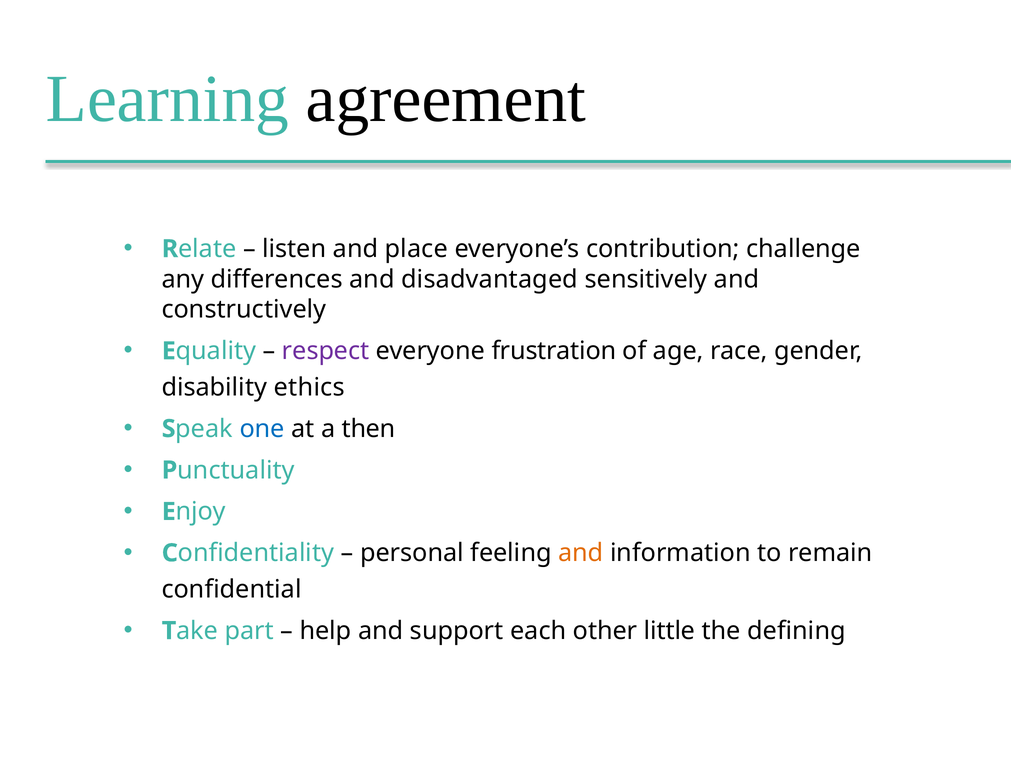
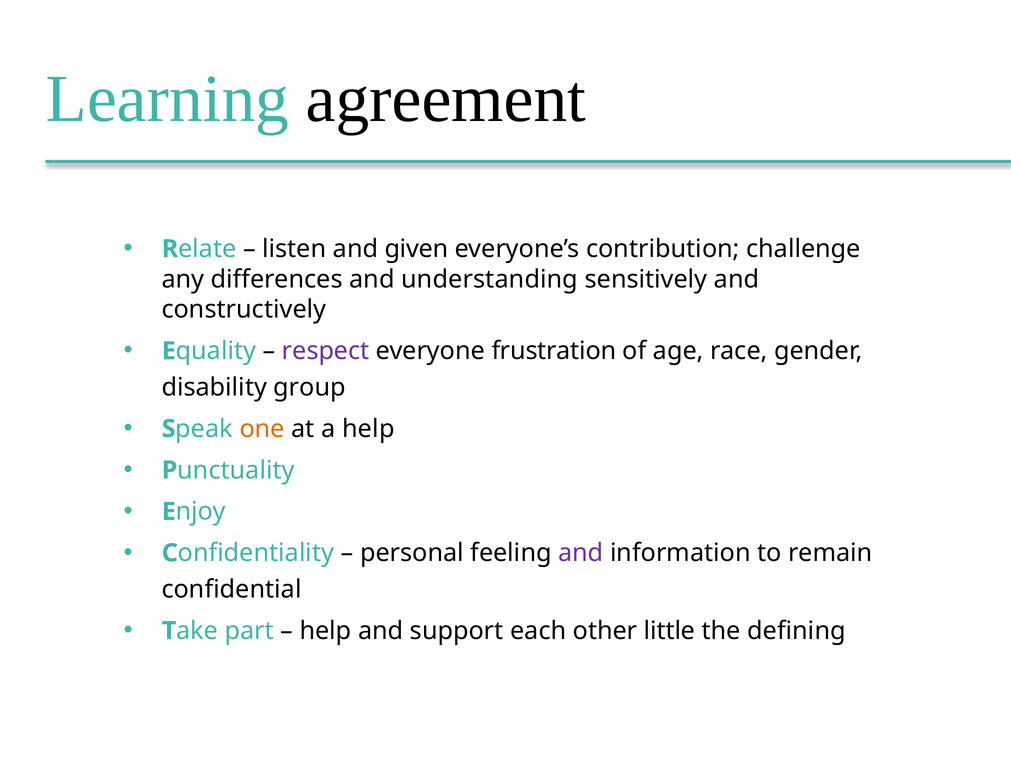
place: place -> given
disadvantaged: disadvantaged -> understanding
ethics: ethics -> group
one colour: blue -> orange
a then: then -> help
and at (581, 553) colour: orange -> purple
